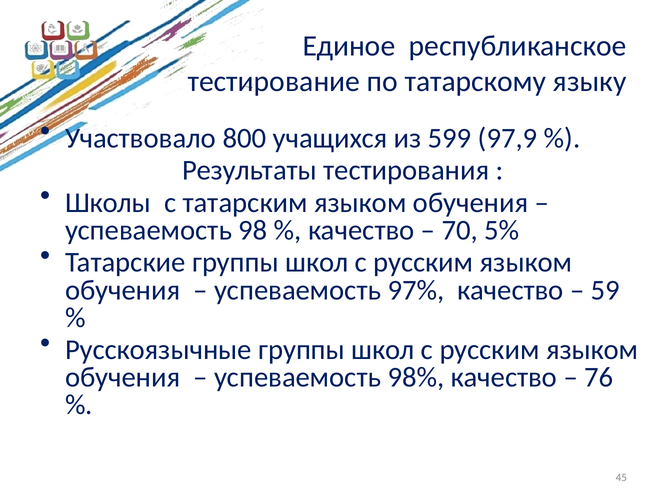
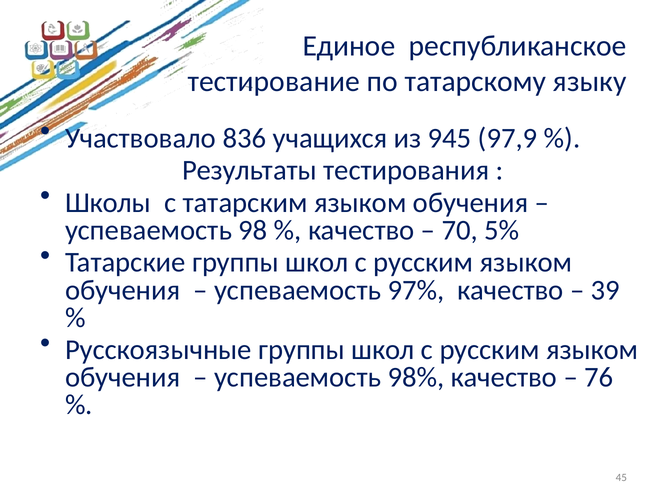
800: 800 -> 836
599: 599 -> 945
59: 59 -> 39
